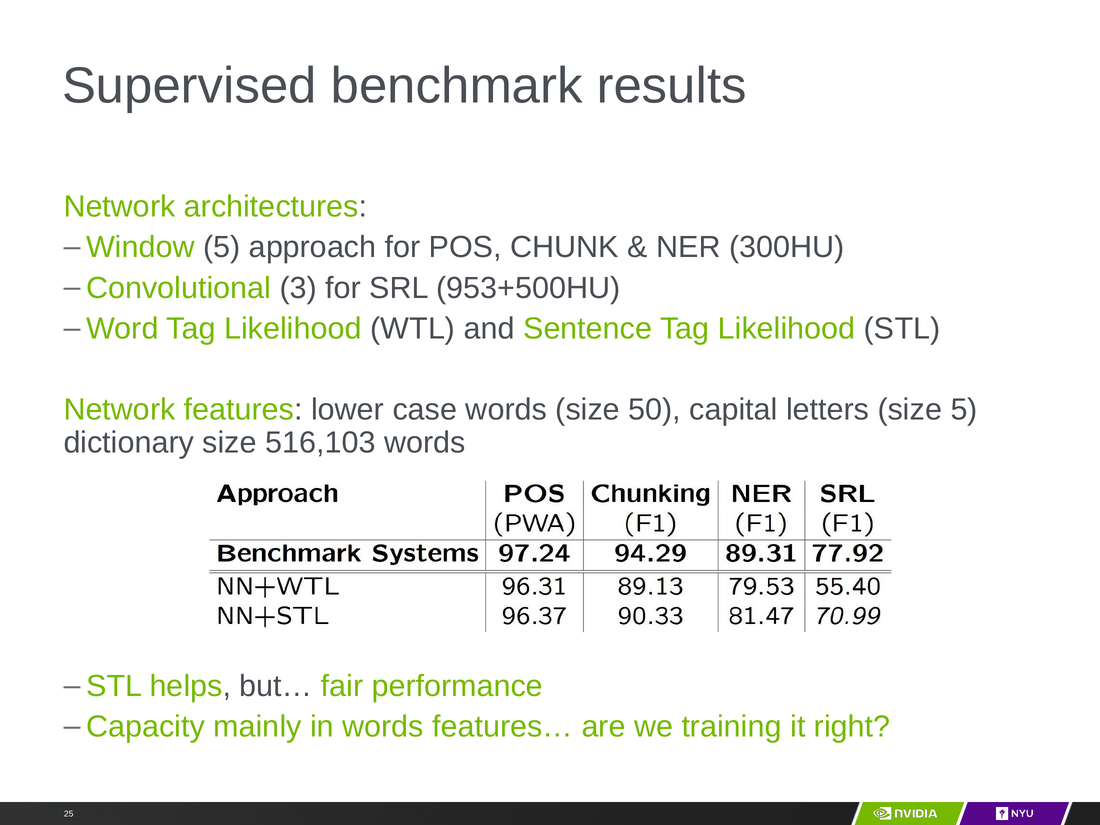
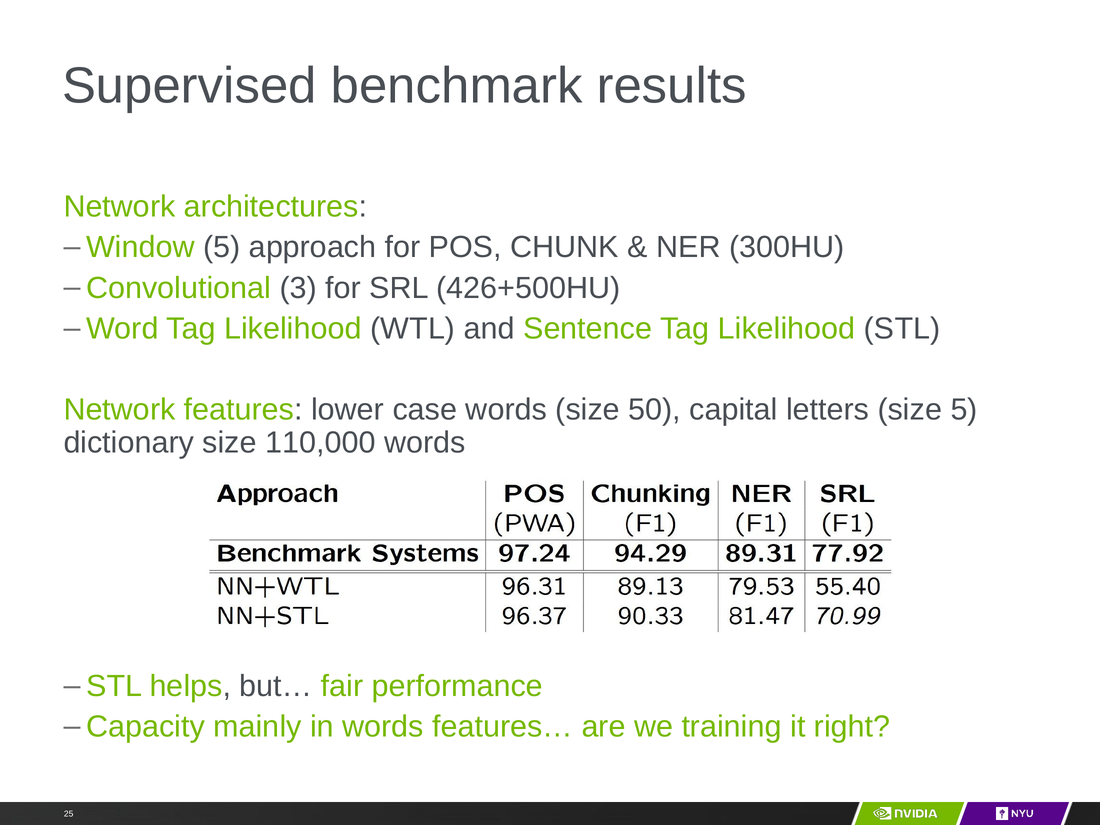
953+500HU: 953+500HU -> 426+500HU
516,103: 516,103 -> 110,000
